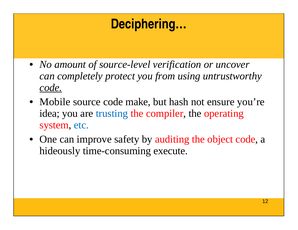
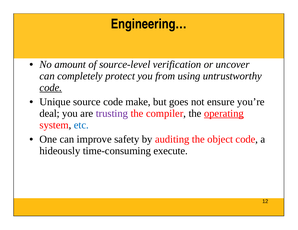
Deciphering…: Deciphering… -> Engineering…
Mobile: Mobile -> Unique
hash: hash -> goes
idea: idea -> deal
trusting colour: blue -> purple
operating underline: none -> present
